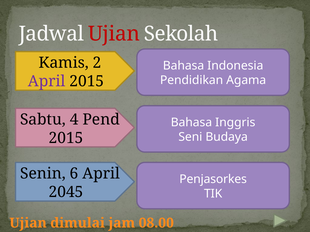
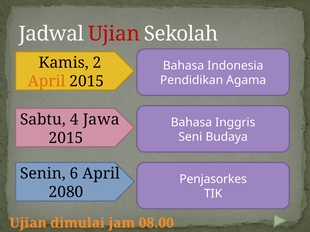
April at (47, 81) colour: purple -> orange
Pend: Pend -> Jawa
2045: 2045 -> 2080
